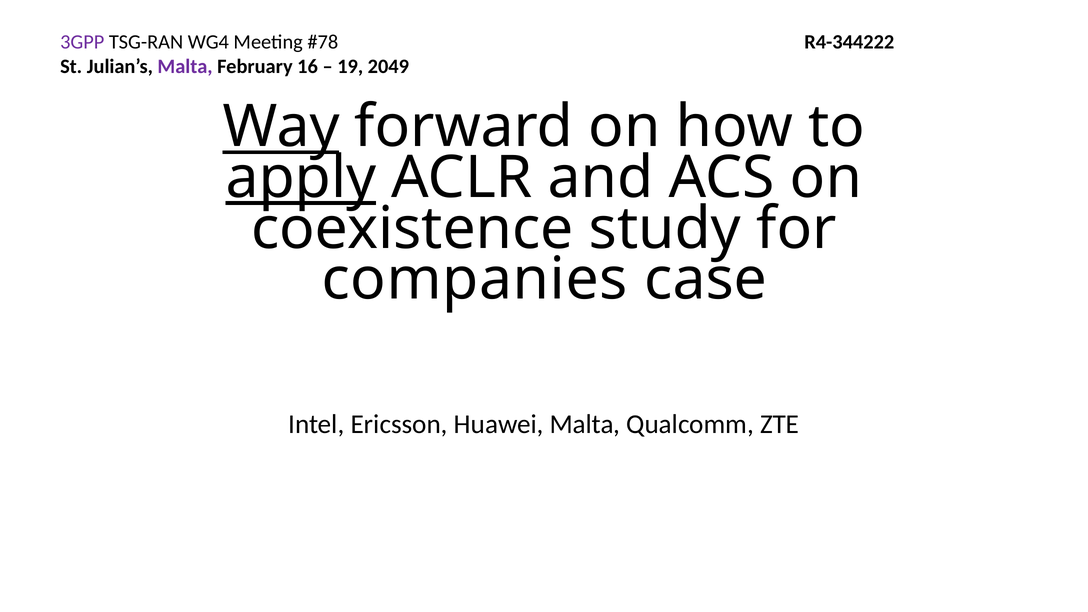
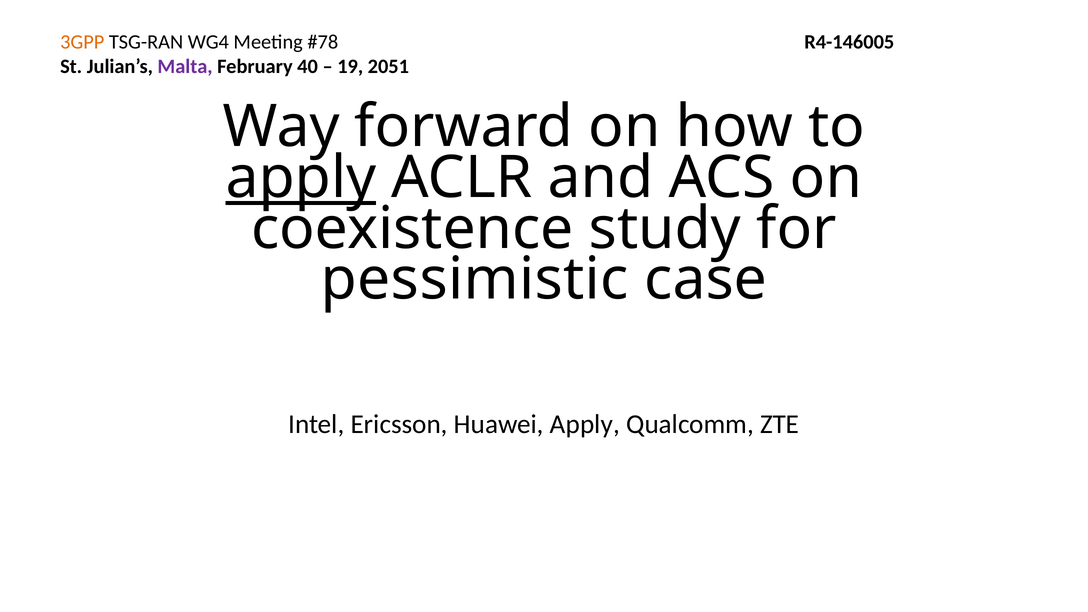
3GPP colour: purple -> orange
R4-344222: R4-344222 -> R4-146005
16: 16 -> 40
2049: 2049 -> 2051
Way underline: present -> none
companies: companies -> pessimistic
Huawei Malta: Malta -> Apply
